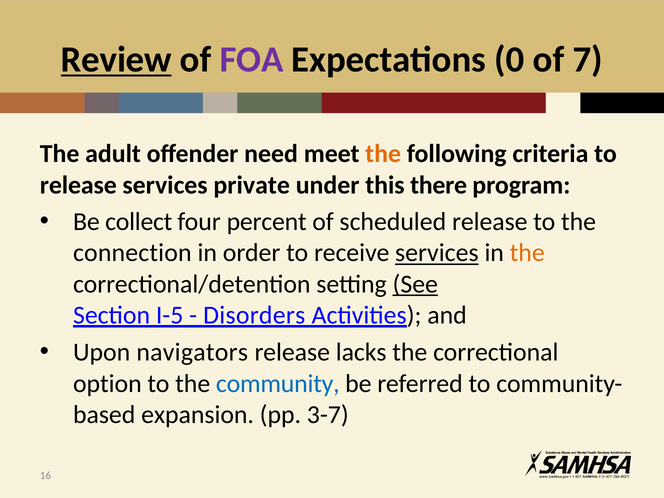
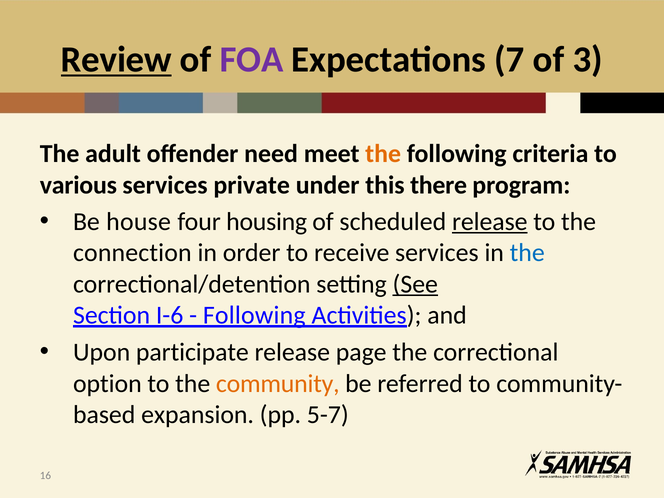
0: 0 -> 7
7: 7 -> 3
release at (78, 185): release -> various
collect: collect -> house
percent: percent -> housing
release at (490, 222) underline: none -> present
services at (437, 253) underline: present -> none
the at (527, 253) colour: orange -> blue
I-5: I-5 -> I-6
Disorders at (254, 315): Disorders -> Following
navigators: navigators -> participate
lacks: lacks -> page
community colour: blue -> orange
3-7: 3-7 -> 5-7
